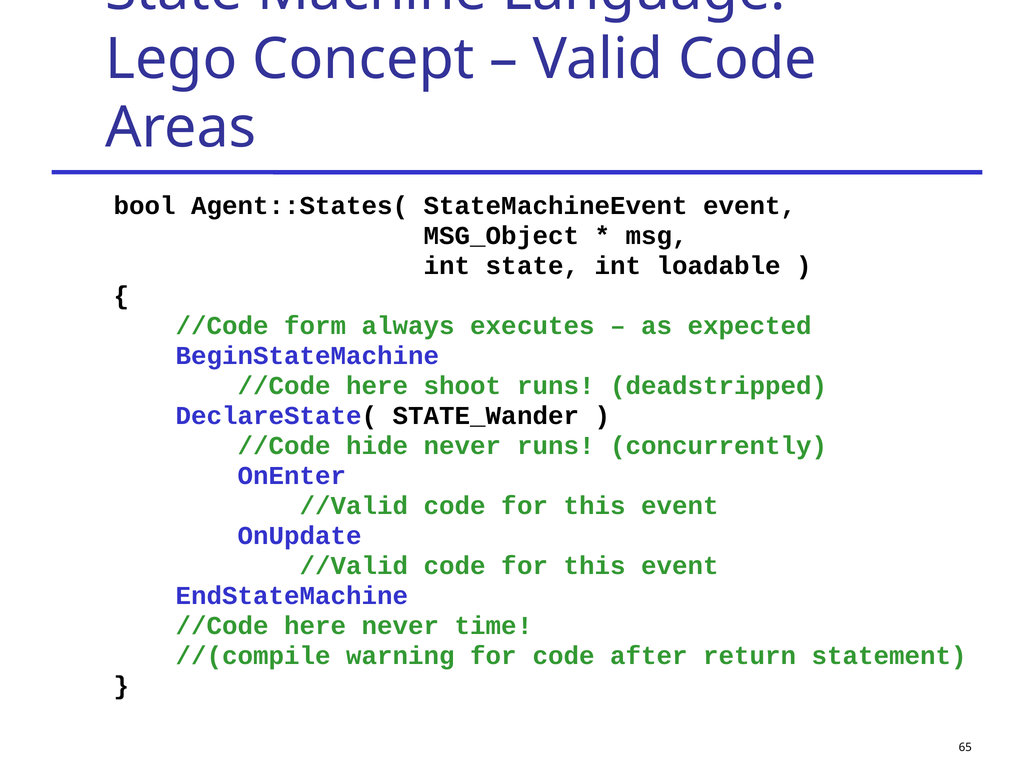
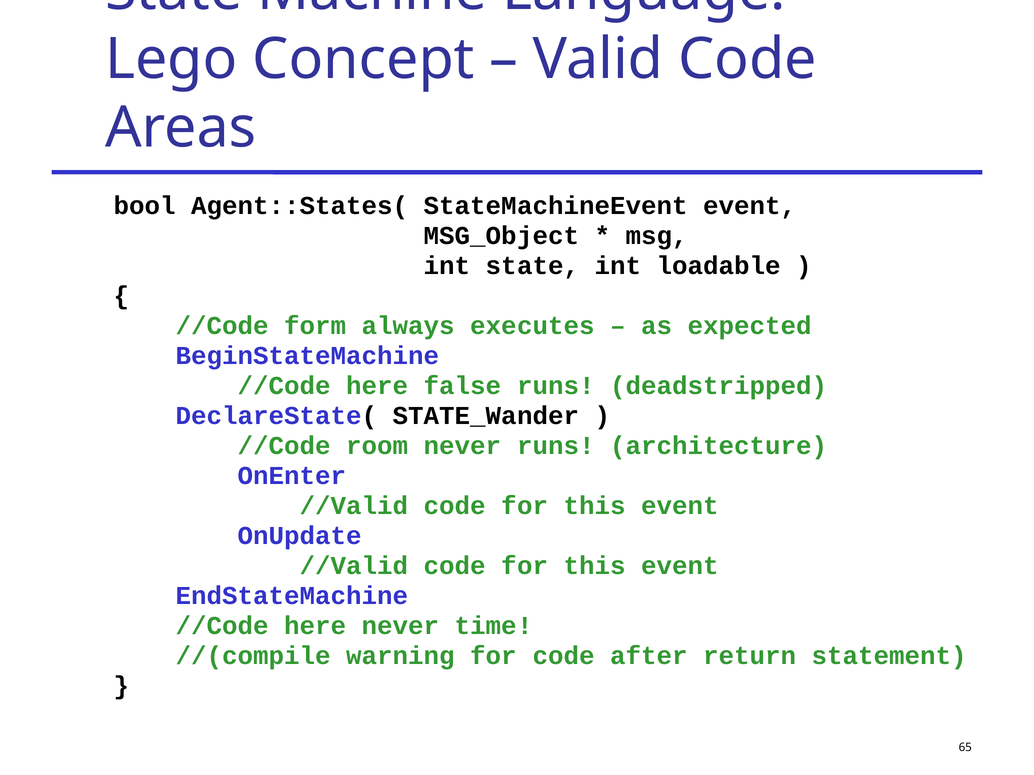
shoot: shoot -> false
hide: hide -> room
concurrently: concurrently -> architecture
